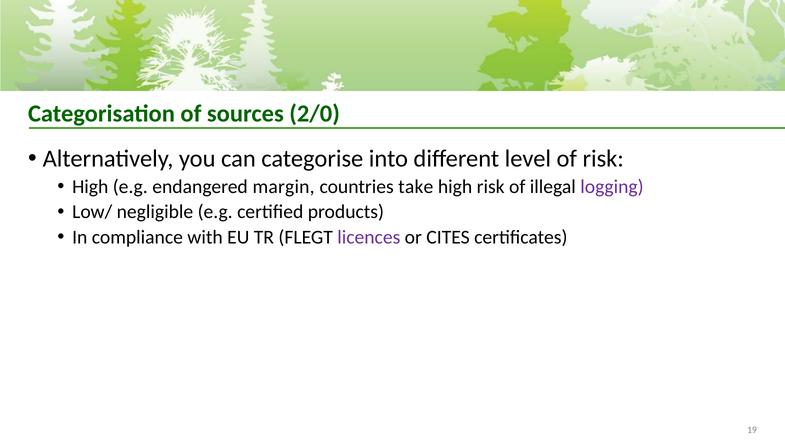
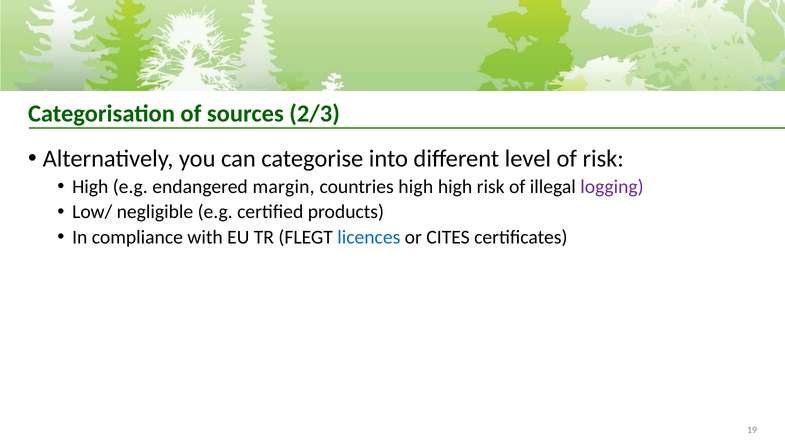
2/0: 2/0 -> 2/3
countries take: take -> high
licences colour: purple -> blue
